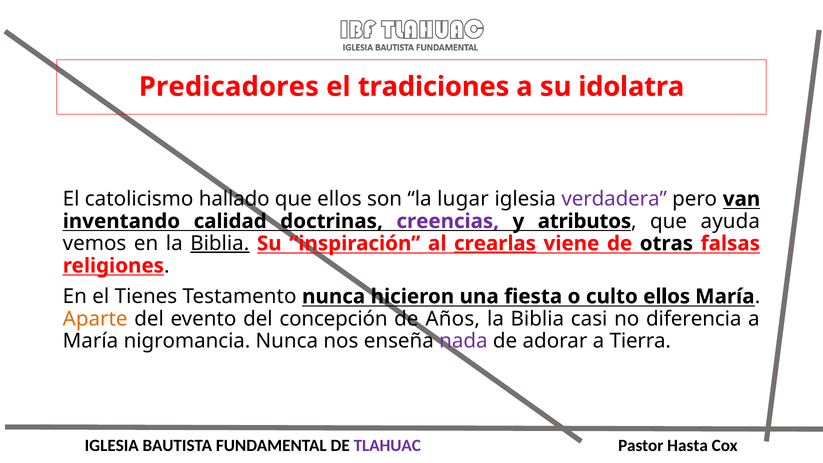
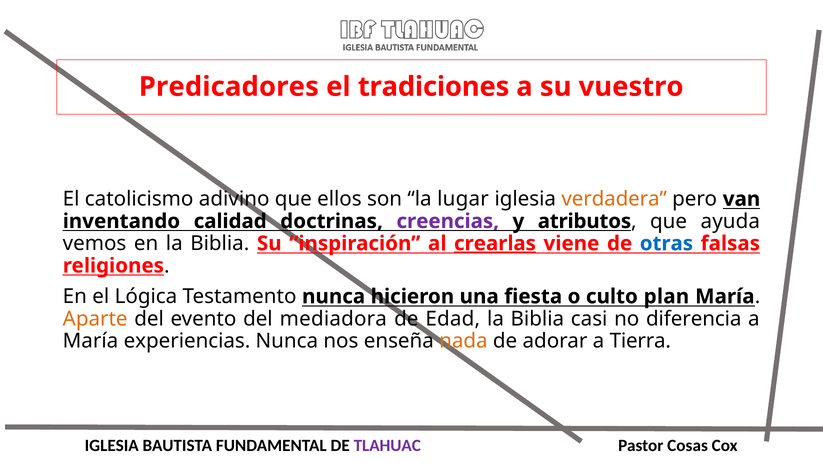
idolatra: idolatra -> vuestro
hallado: hallado -> adivino
verdadera colour: purple -> orange
Biblia at (220, 243) underline: present -> none
otras colour: black -> blue
Tienes: Tienes -> Lógica
culto ellos: ellos -> plan
concepción: concepción -> mediadora
Años: Años -> Edad
nigromancia: nigromancia -> experiencias
nada colour: purple -> orange
Hasta: Hasta -> Cosas
